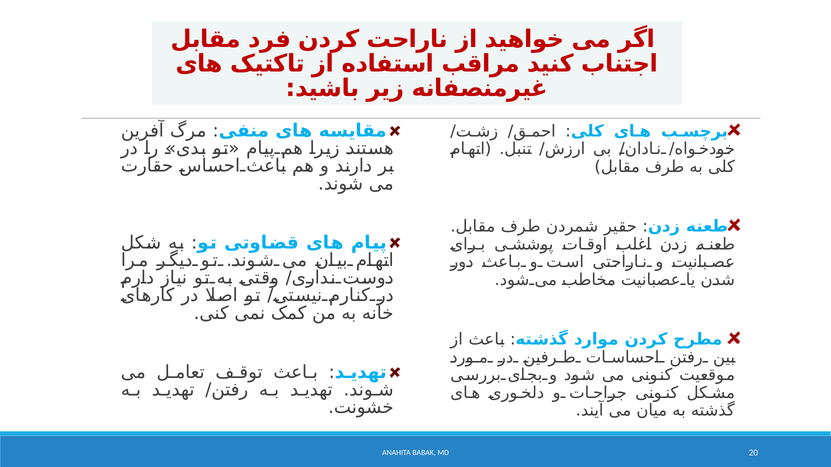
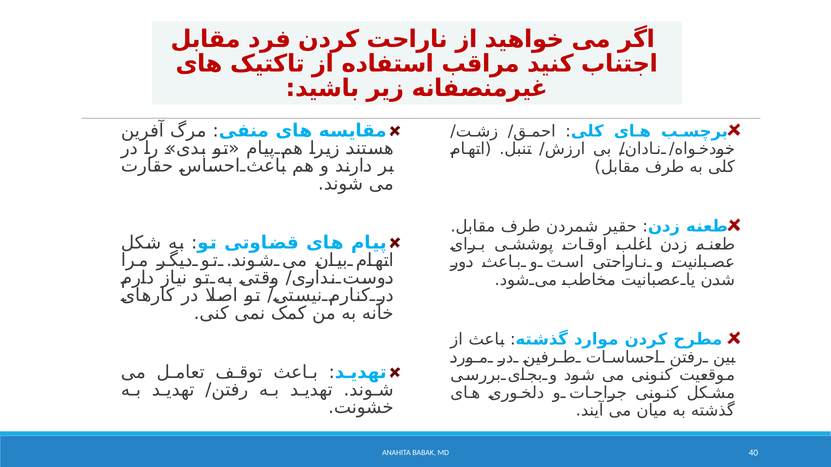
20: 20 -> 40
